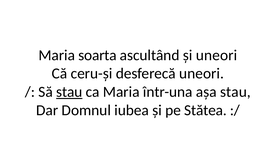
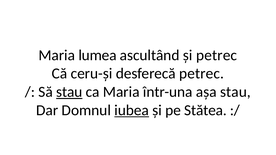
soarta: soarta -> lumea
și uneori: uneori -> petrec
desferecă uneori: uneori -> petrec
iubea underline: none -> present
